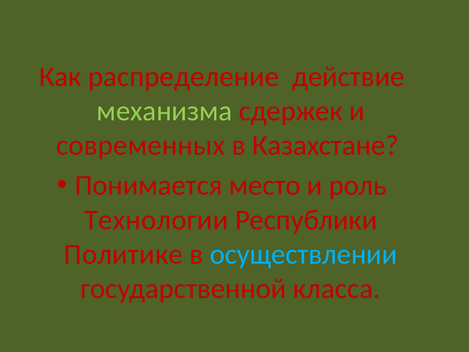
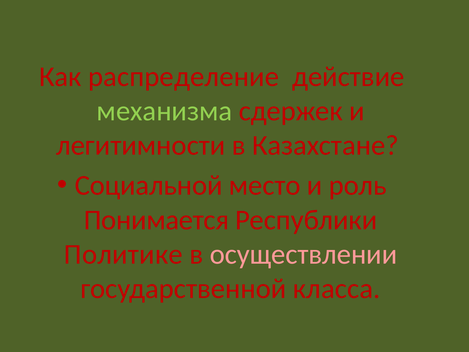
современных: современных -> легитимности
Понимается: Понимается -> Социальной
Технологии: Технологии -> Понимается
осуществлении colour: light blue -> pink
